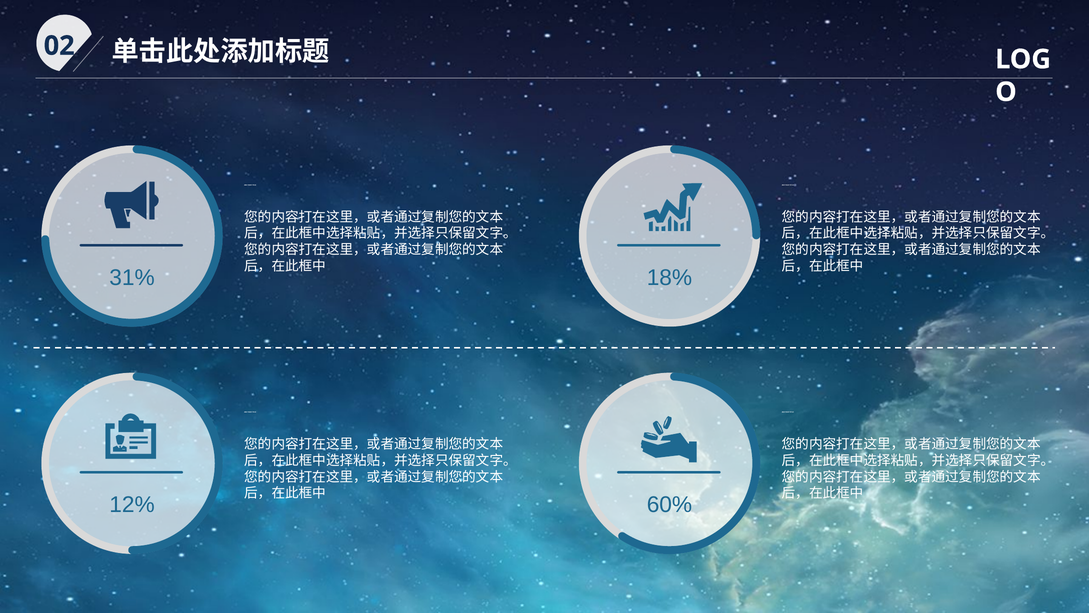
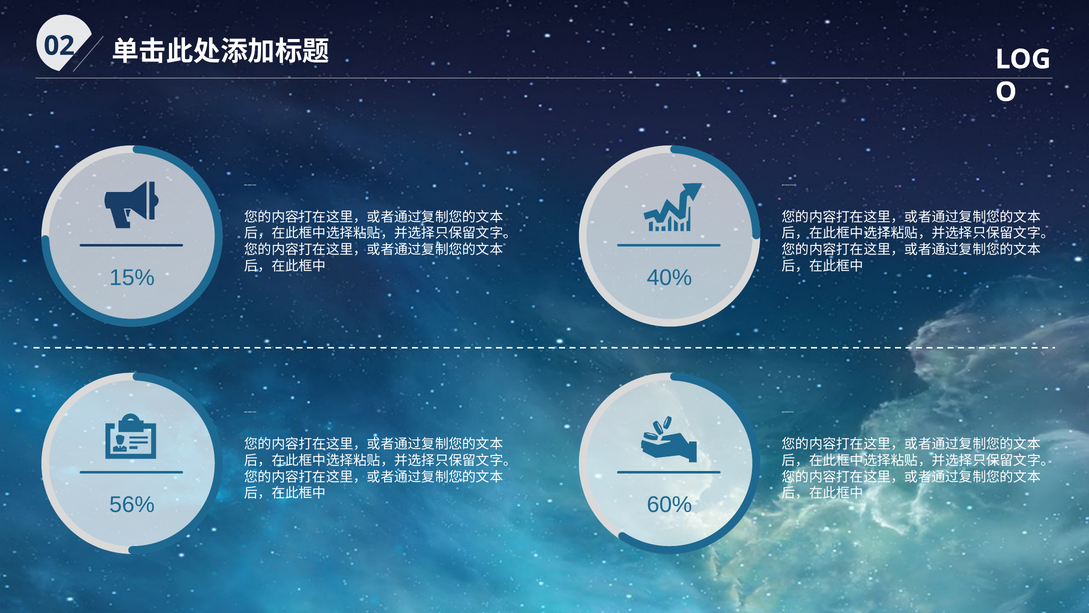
31%: 31% -> 15%
18%: 18% -> 40%
12%: 12% -> 56%
